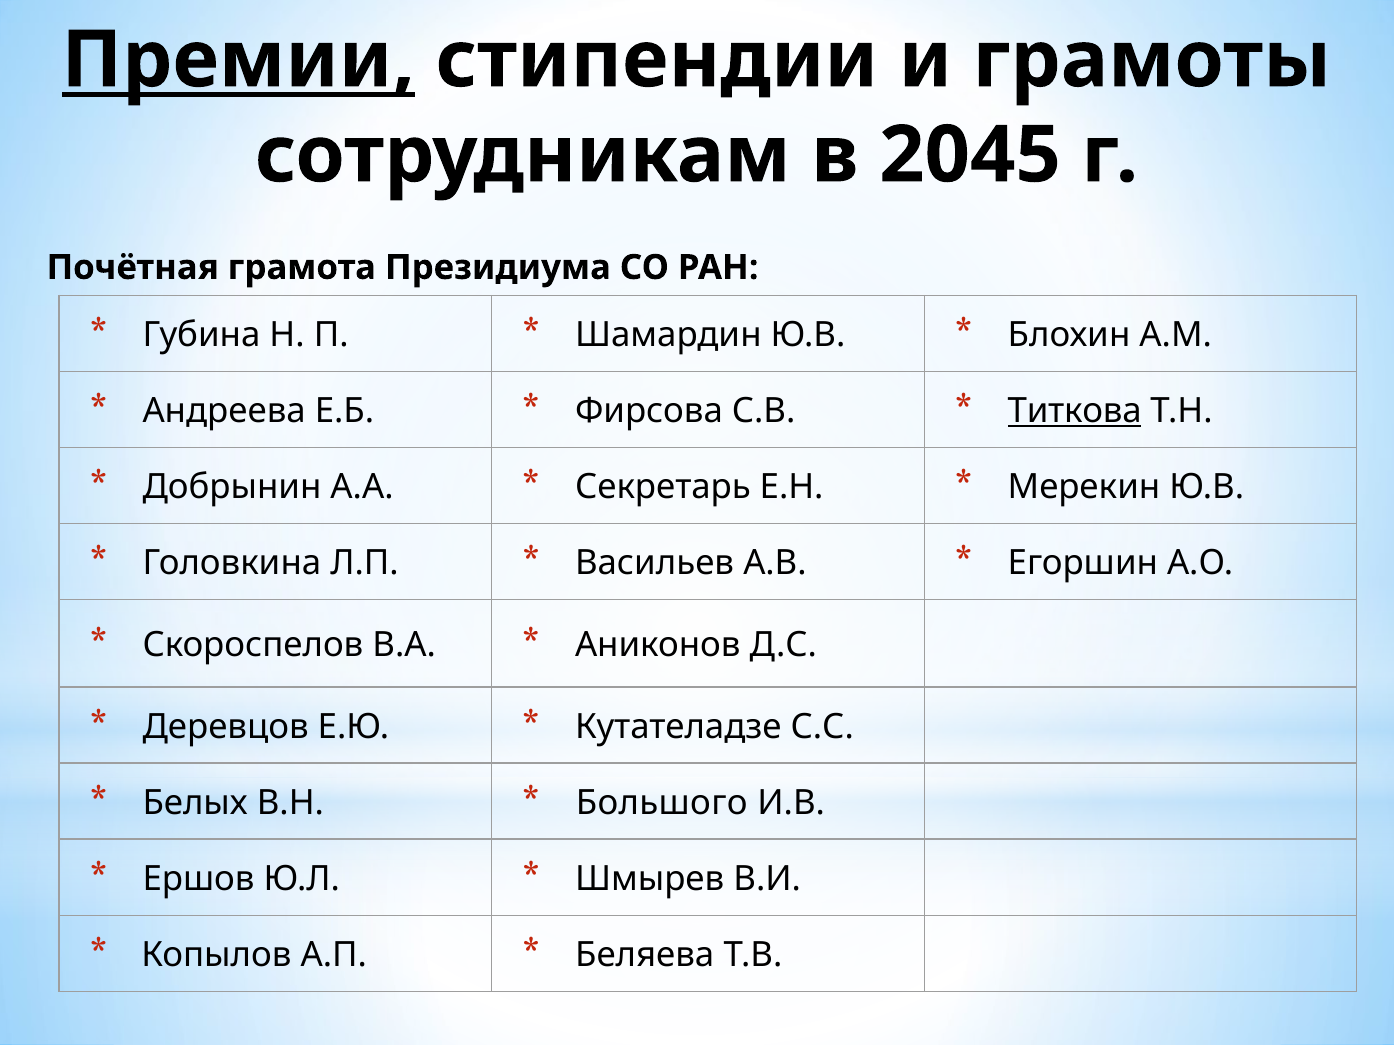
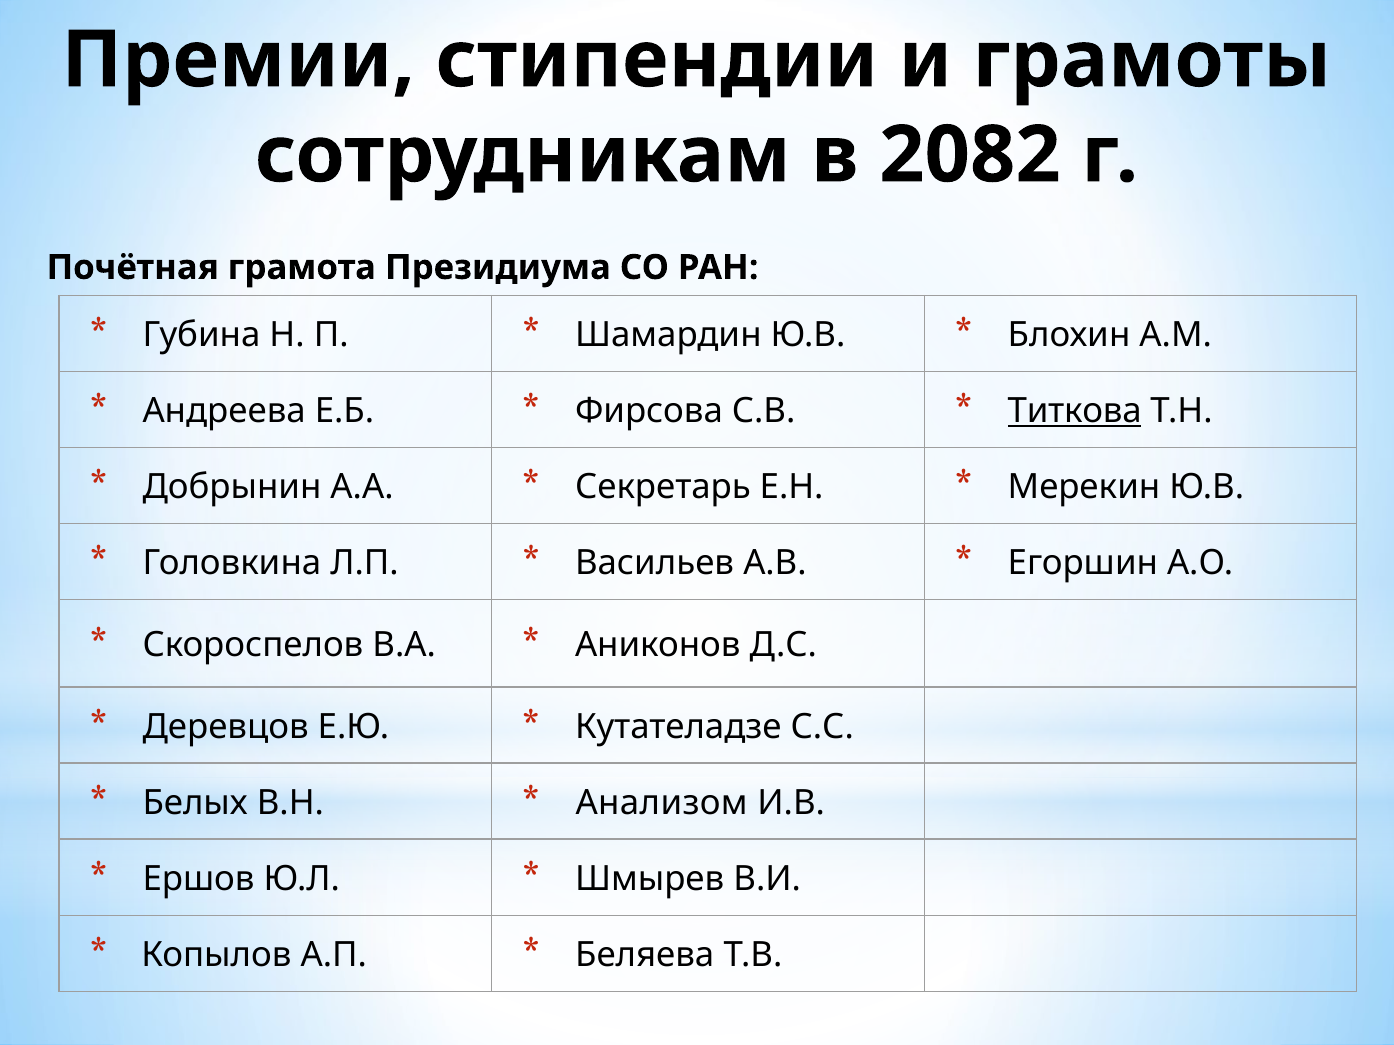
Премии underline: present -> none
2045: 2045 -> 2082
Большого: Большого -> Анализом
